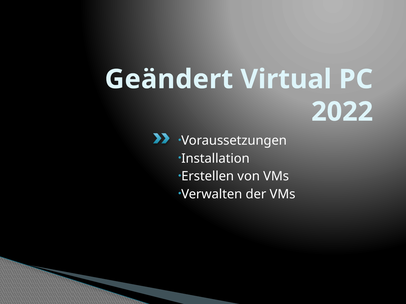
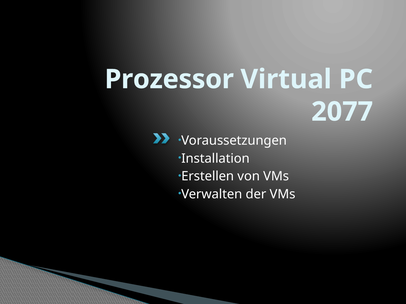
Geändert: Geändert -> Prozessor
2022: 2022 -> 2077
